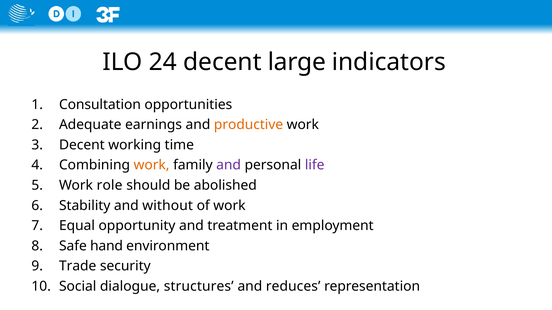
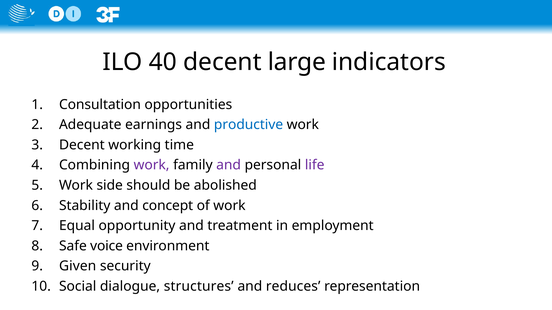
24: 24 -> 40
productive colour: orange -> blue
work at (152, 165) colour: orange -> purple
role: role -> side
without: without -> concept
hand: hand -> voice
Trade: Trade -> Given
